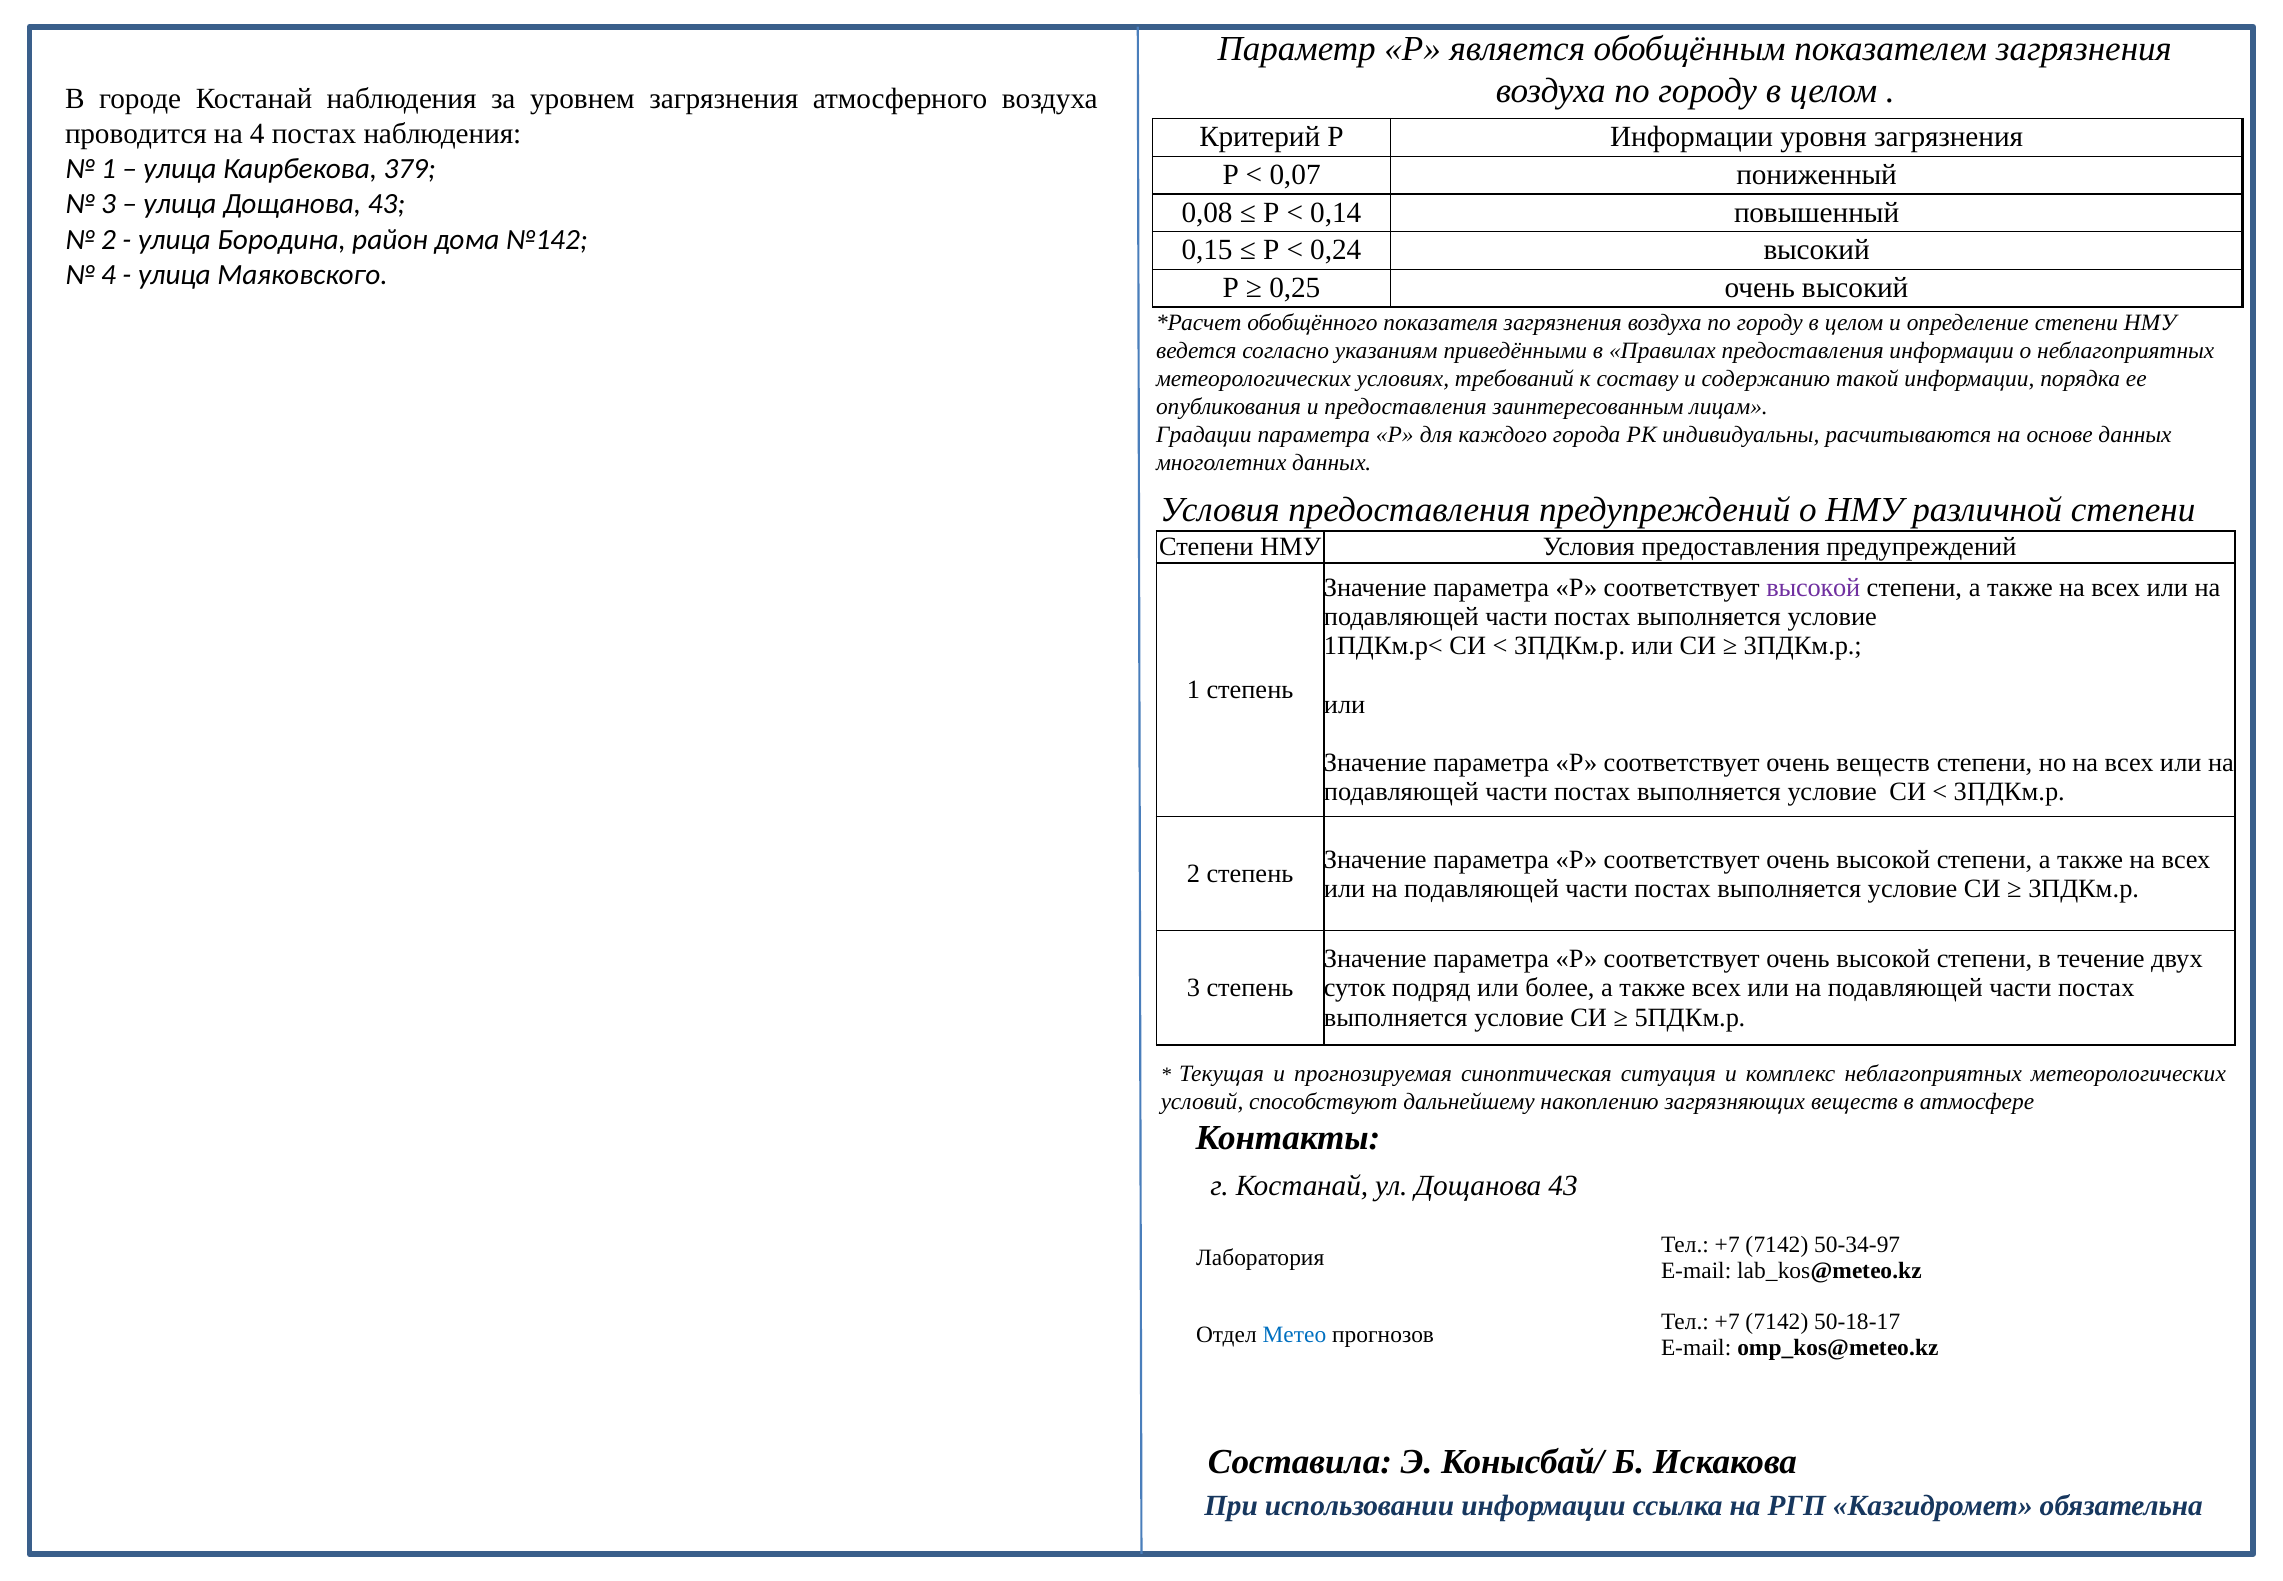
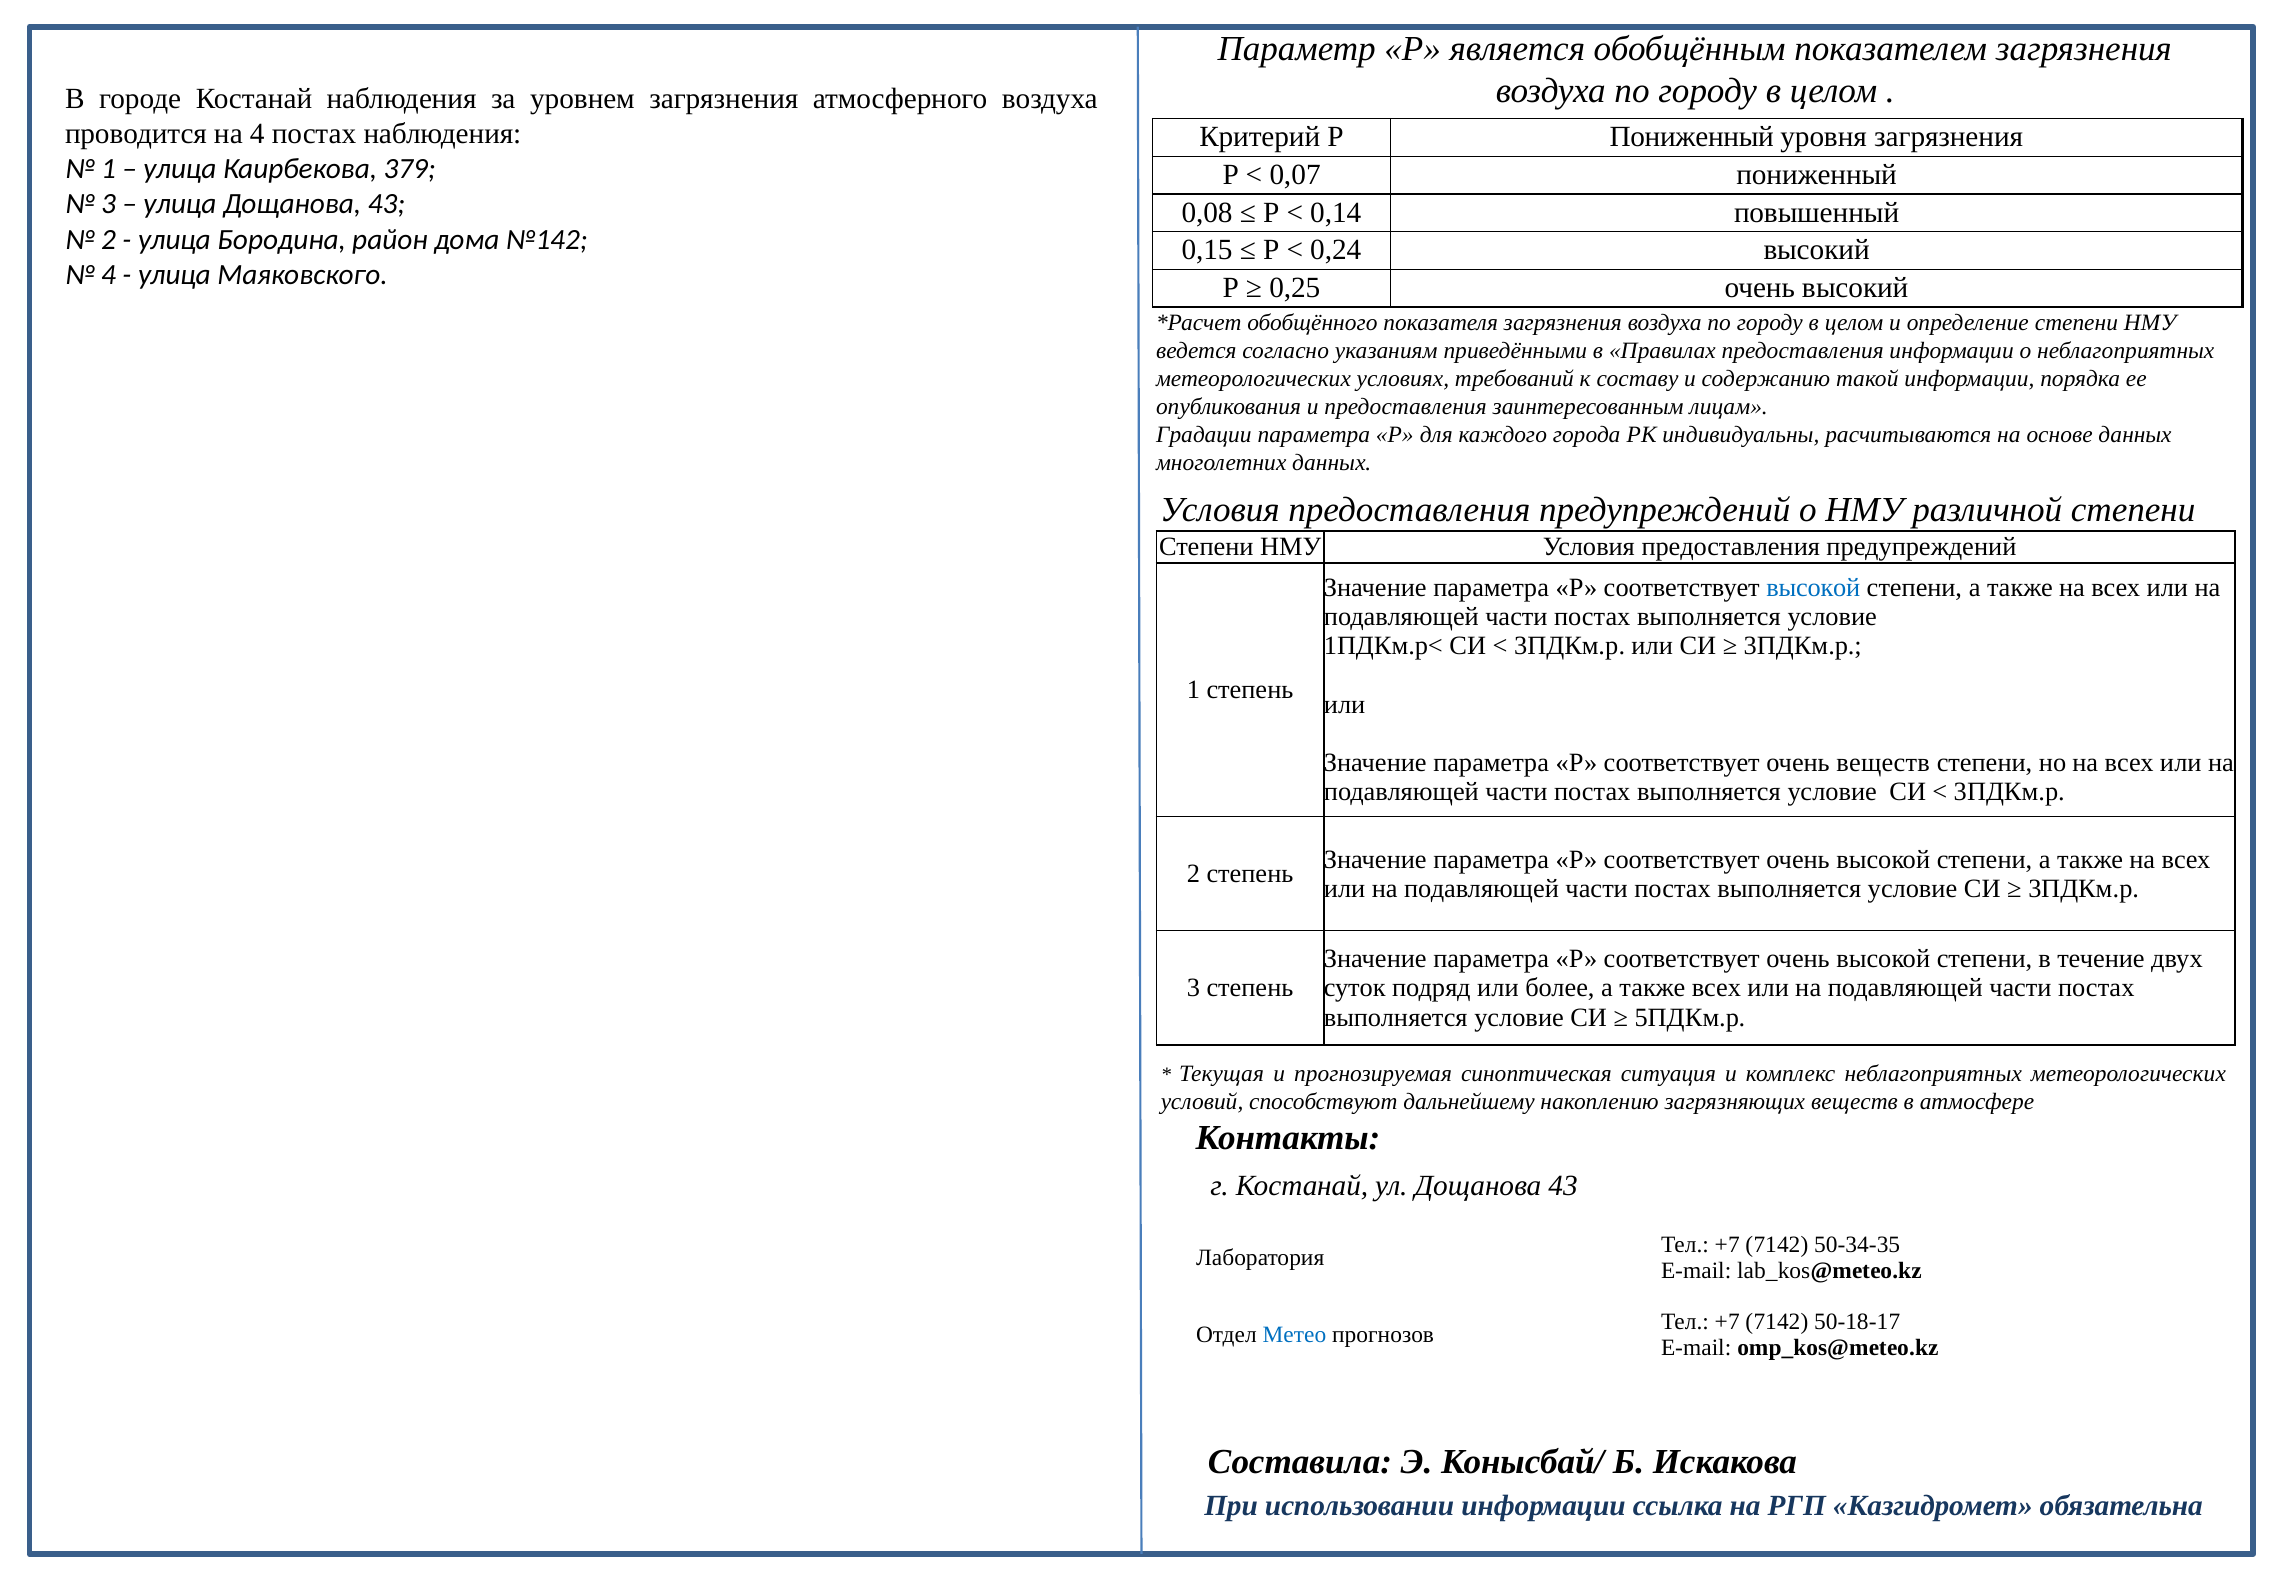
Р Информации: Информации -> Пониженный
высокой at (1813, 588) colour: purple -> blue
50-34-97: 50-34-97 -> 50-34-35
